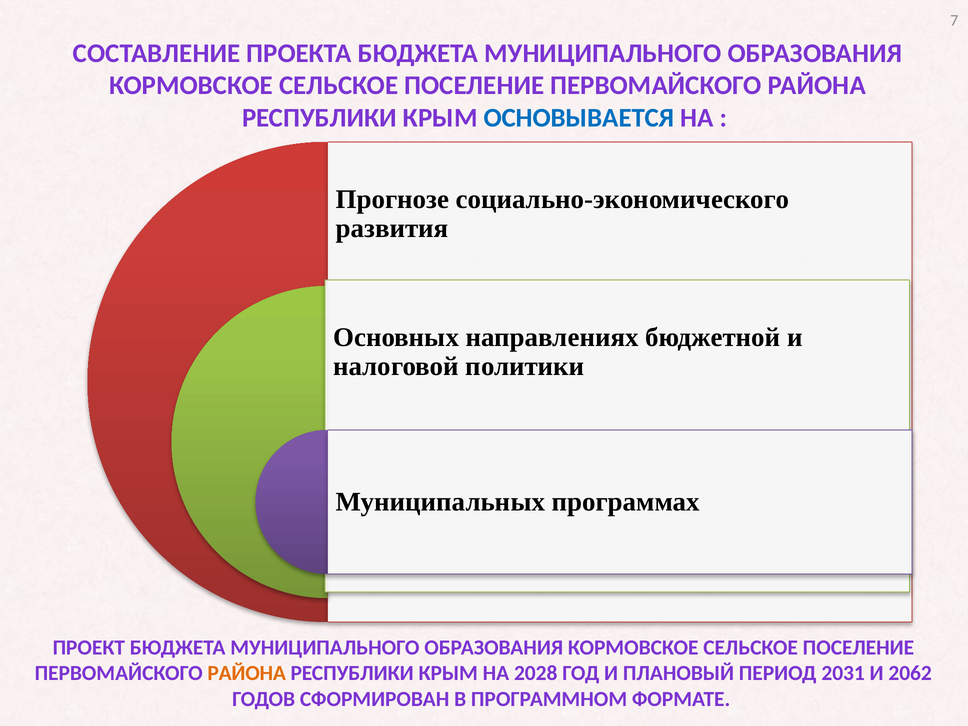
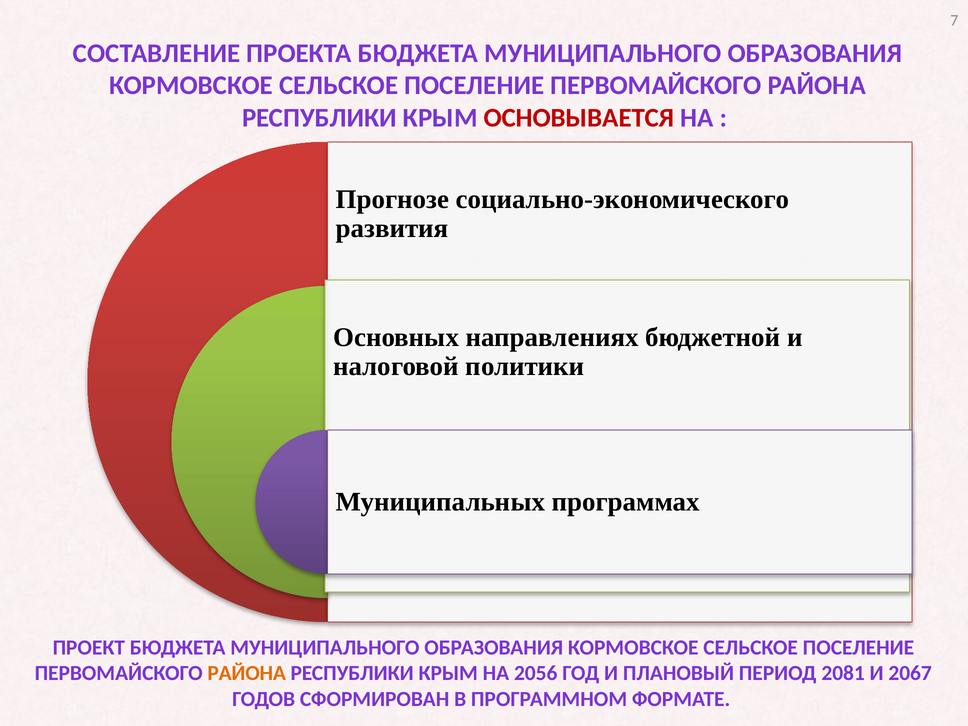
ОСНОВЫВАЕТСЯ colour: blue -> red
2028: 2028 -> 2056
2031: 2031 -> 2081
2062: 2062 -> 2067
